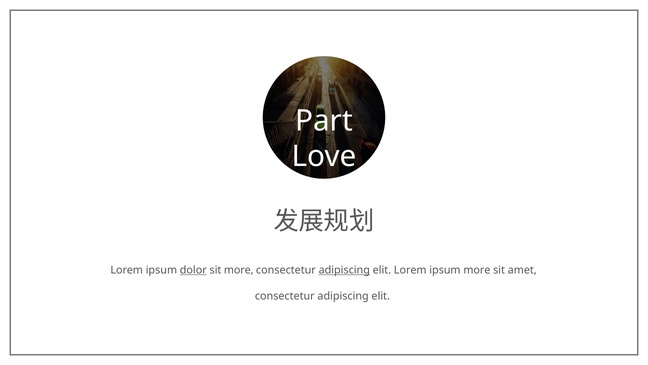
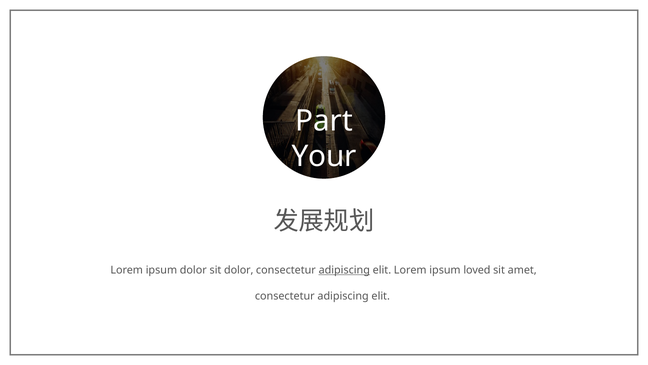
Love: Love -> Your
dolor at (193, 270) underline: present -> none
sit more: more -> dolor
ipsum more: more -> loved
